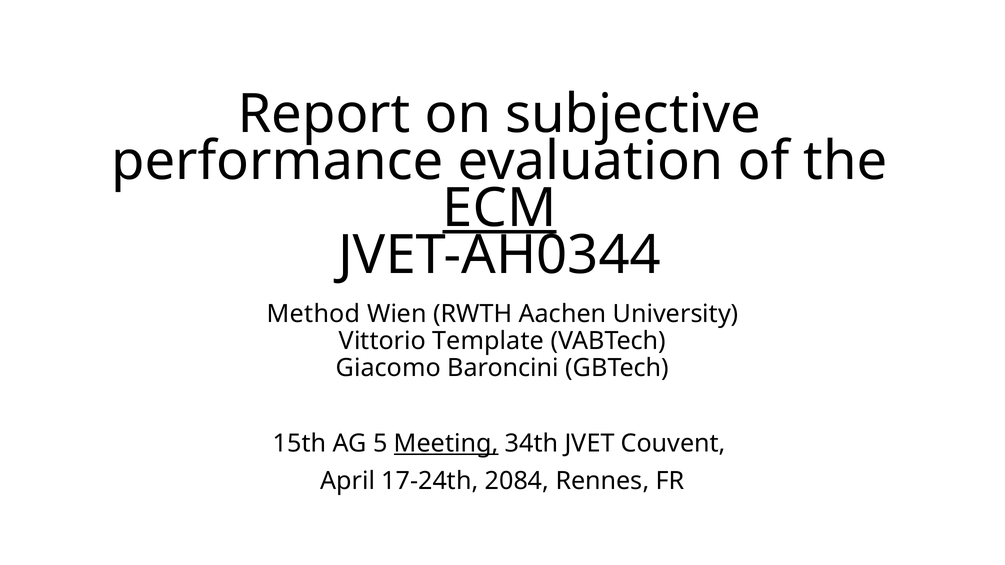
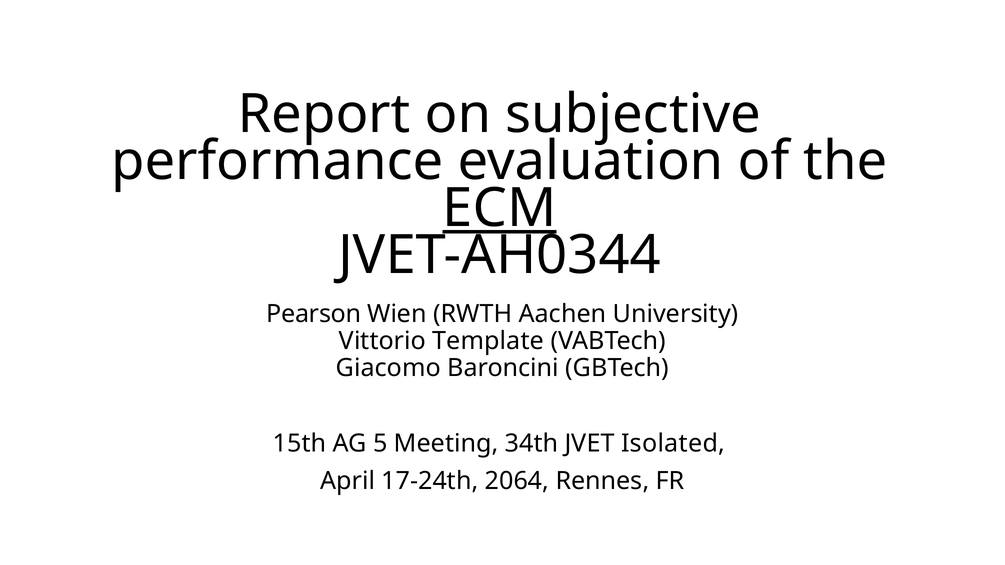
Method: Method -> Pearson
Meeting underline: present -> none
Couvent: Couvent -> Isolated
2084: 2084 -> 2064
